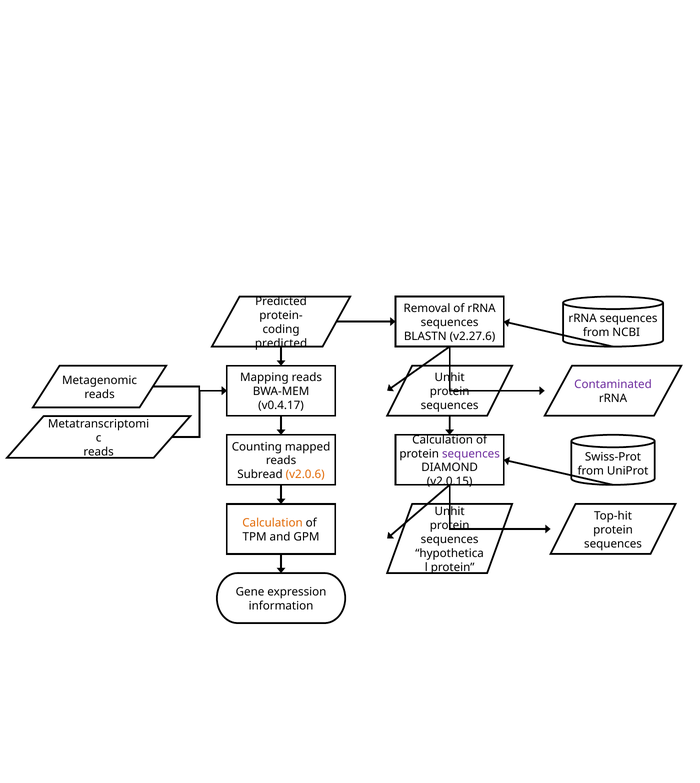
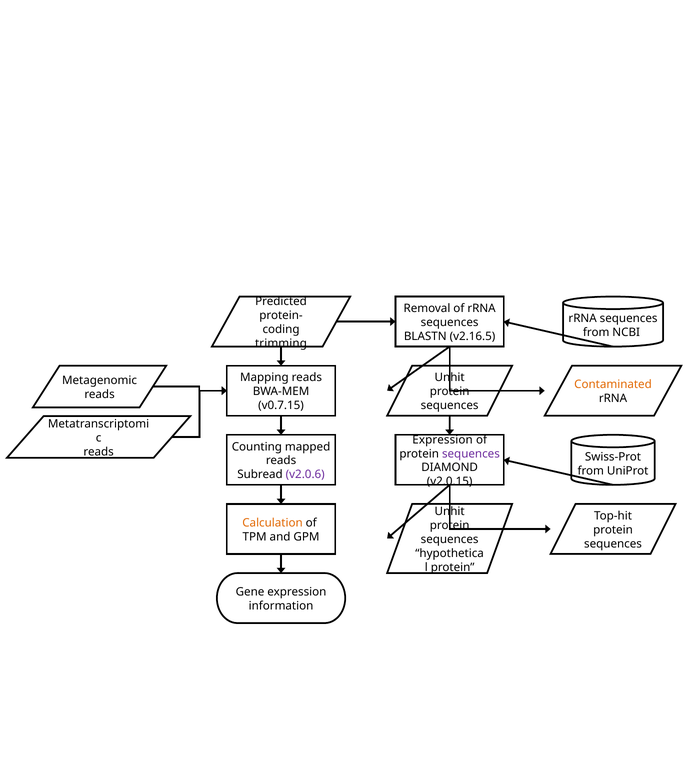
v2.27.6: v2.27.6 -> v2.16.5
predicted at (281, 343): predicted -> trimming
Contaminated colour: purple -> orange
v0.4.17: v0.4.17 -> v0.7.15
Calculation at (443, 439): Calculation -> Expression
v2.0.6 colour: orange -> purple
